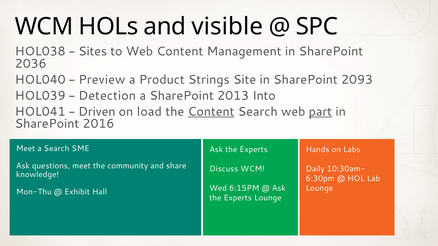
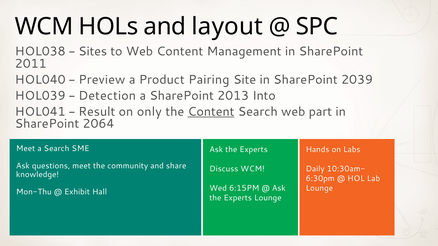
visible: visible -> layout
2036: 2036 -> 2011
Strings: Strings -> Pairing
2093: 2093 -> 2039
Driven: Driven -> Result
load: load -> only
part underline: present -> none
2016: 2016 -> 2064
